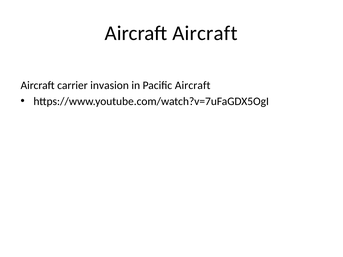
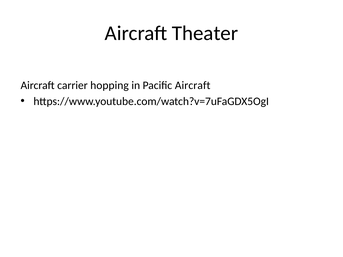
Aircraft at (205, 33): Aircraft -> Theater
invasion: invasion -> hopping
